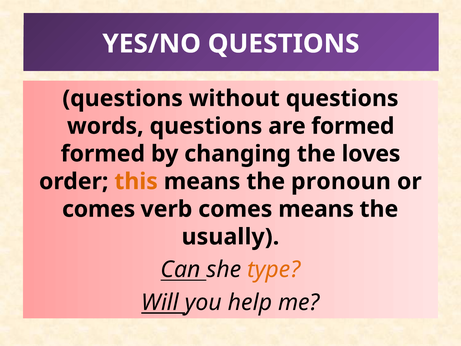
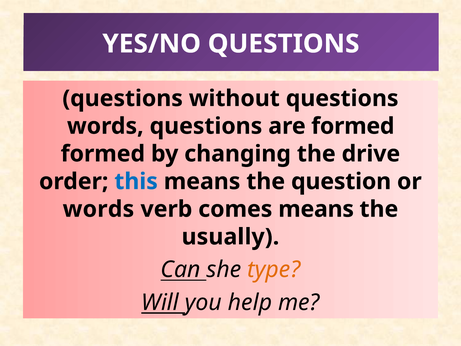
loves: loves -> drive
this colour: orange -> blue
pronoun: pronoun -> question
comes at (99, 209): comes -> words
